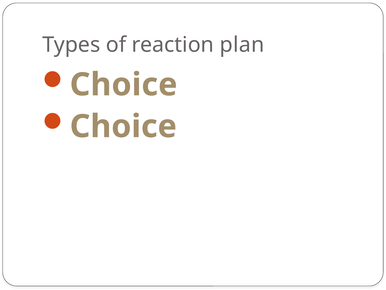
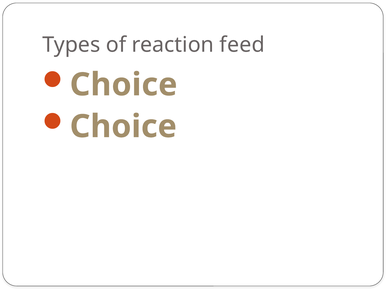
plan: plan -> feed
